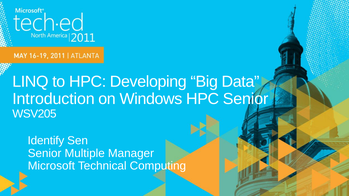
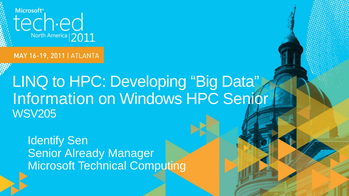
Introduction: Introduction -> Information
Multiple: Multiple -> Already
